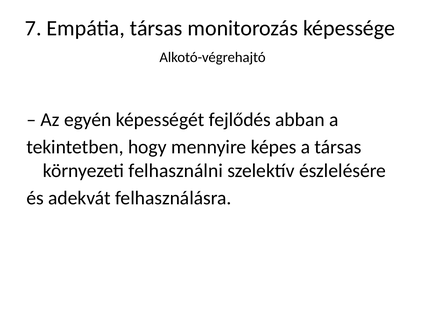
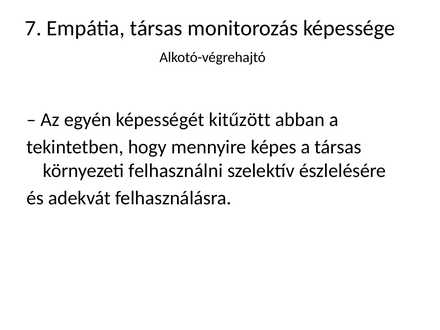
fejlődés: fejlődés -> kitűzött
